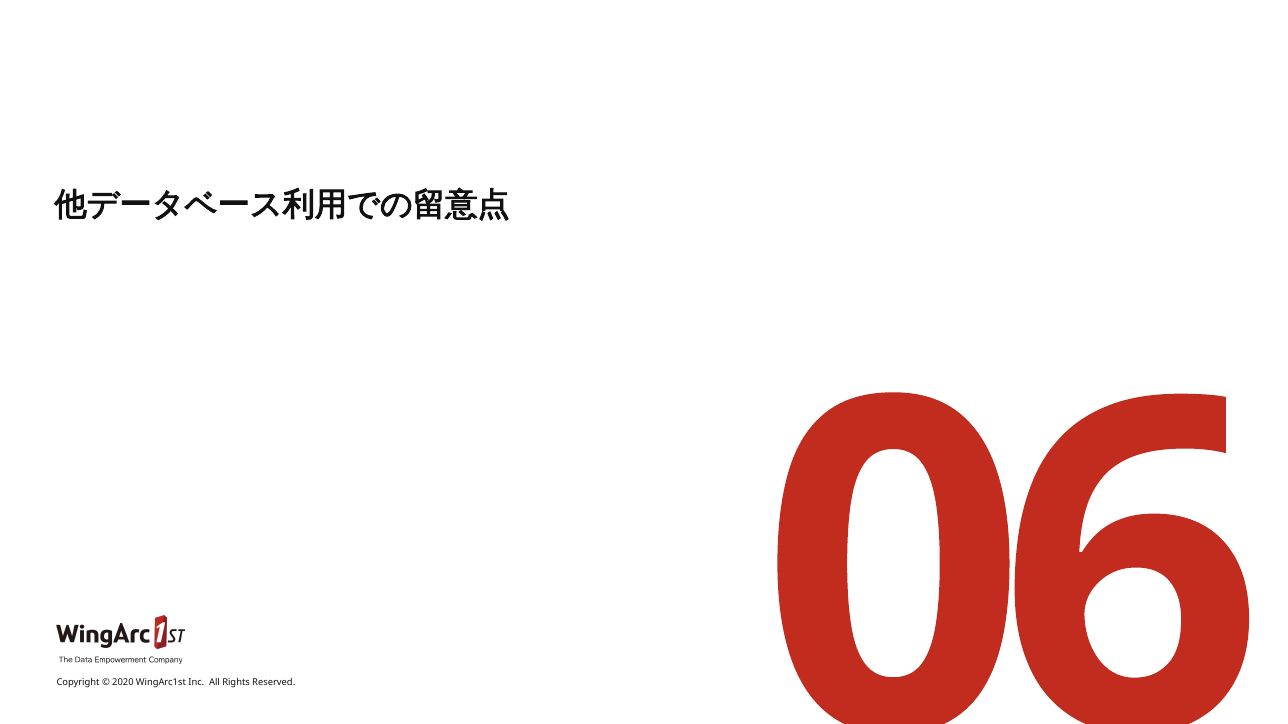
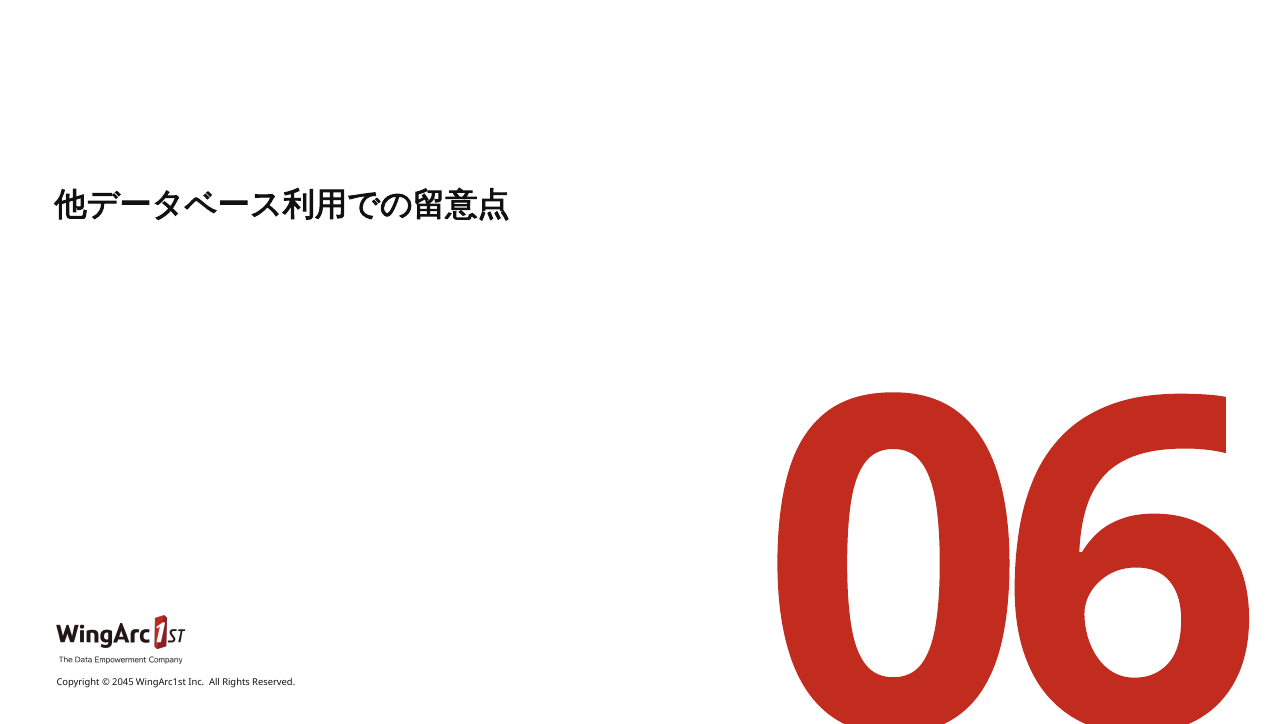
2020: 2020 -> 2045
